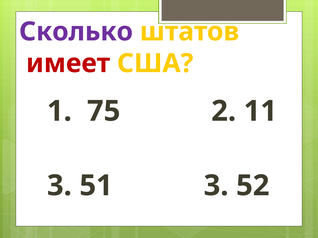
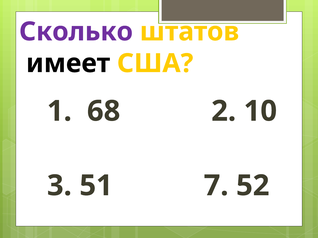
имеет colour: red -> black
75: 75 -> 68
11: 11 -> 10
51 3: 3 -> 7
